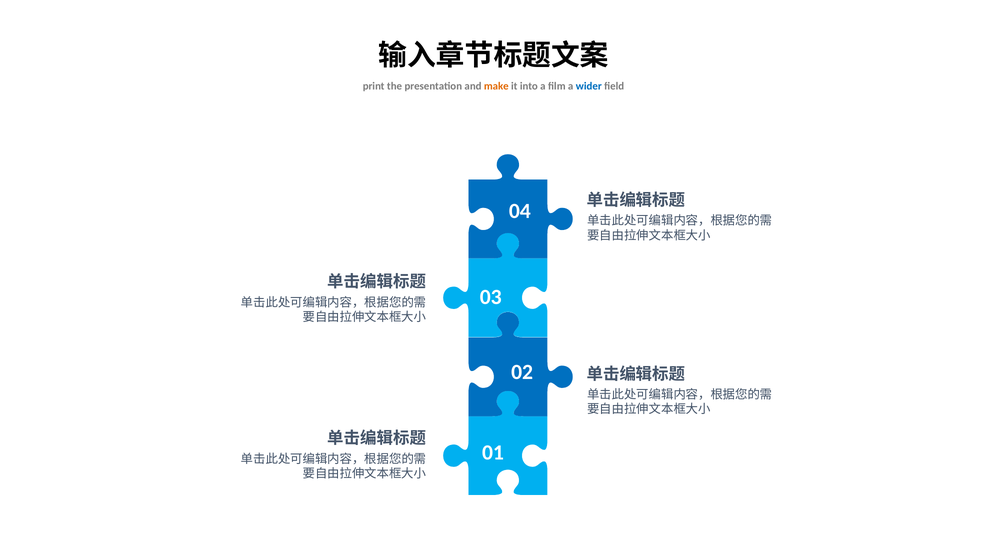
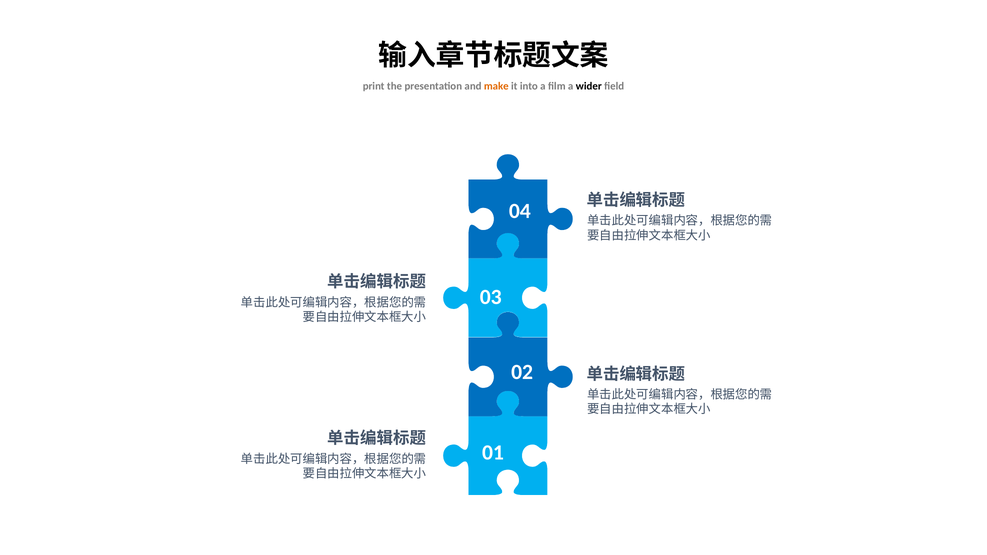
wider colour: blue -> black
